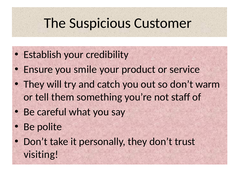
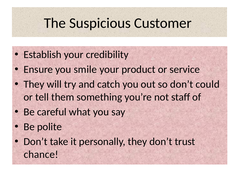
warm: warm -> could
visiting: visiting -> chance
